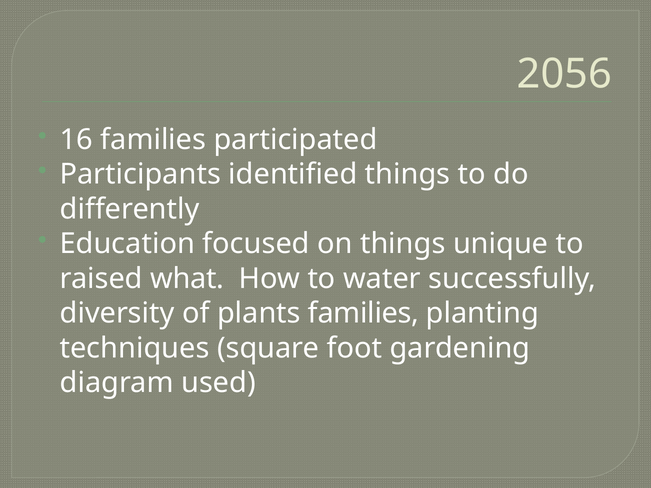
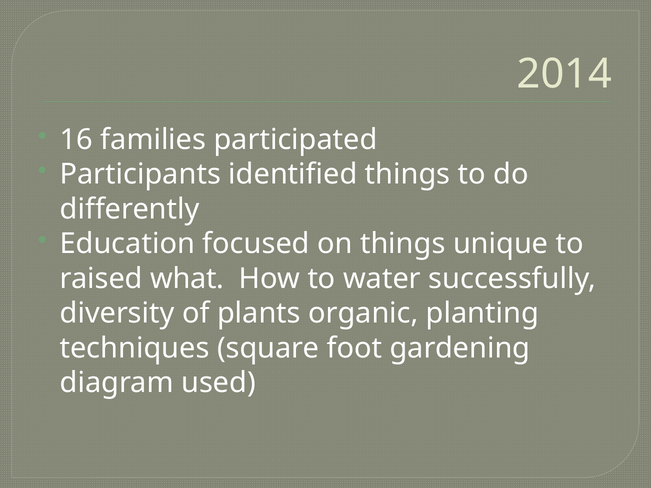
2056: 2056 -> 2014
plants families: families -> organic
